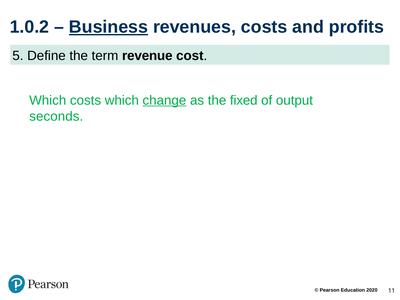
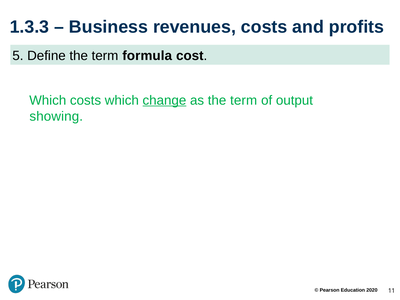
1.0.2: 1.0.2 -> 1.3.3
Business underline: present -> none
revenue: revenue -> formula
as the fixed: fixed -> term
seconds: seconds -> showing
